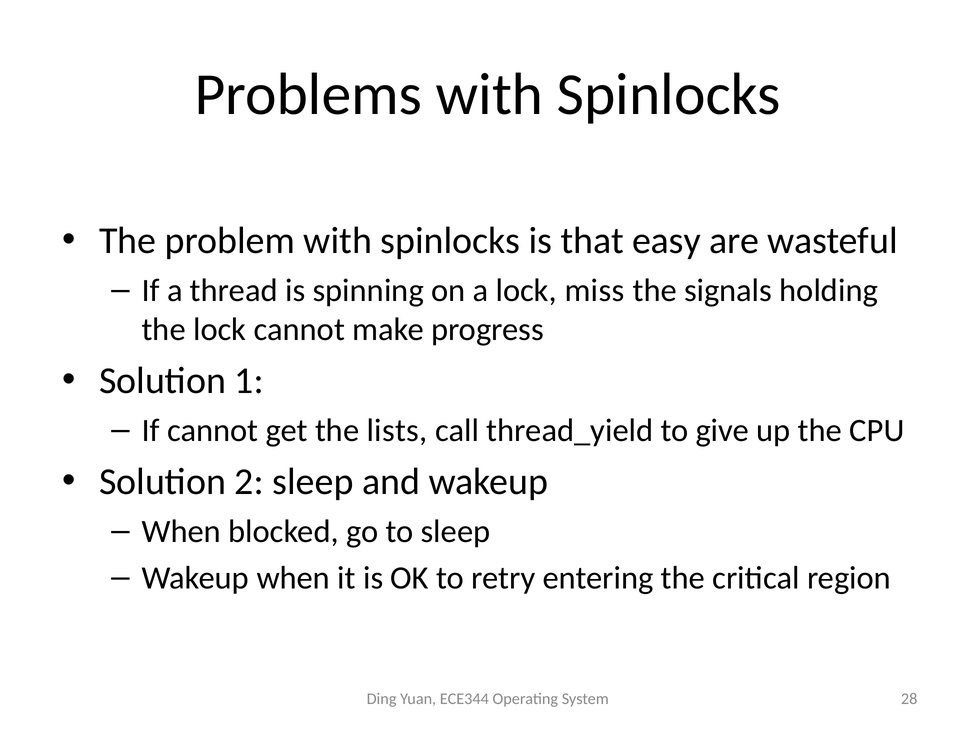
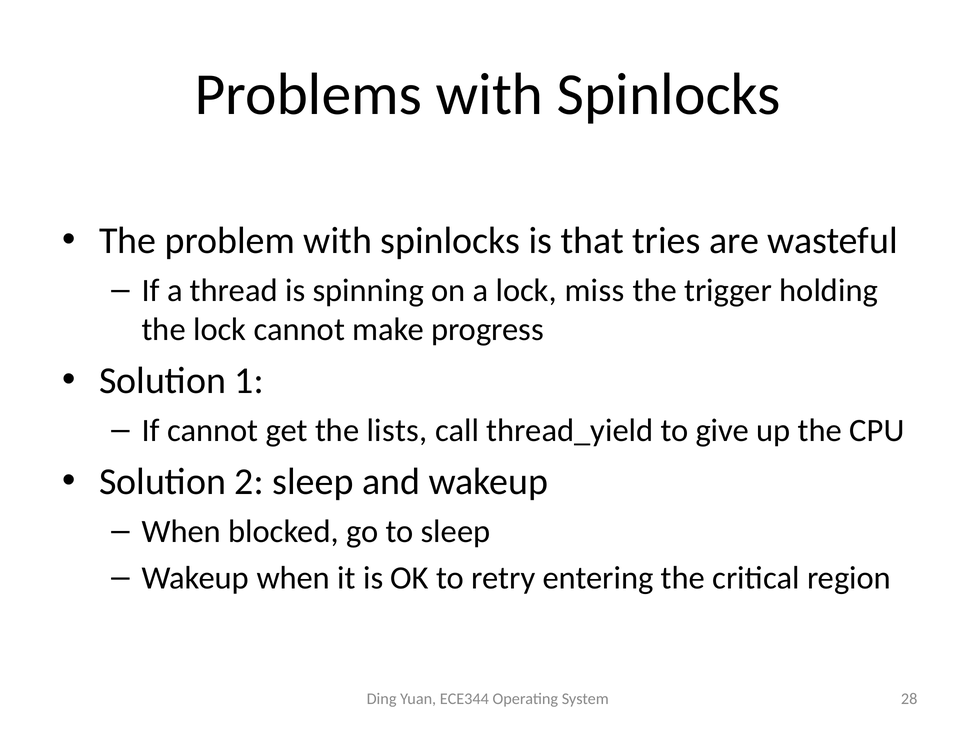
easy: easy -> tries
signals: signals -> trigger
